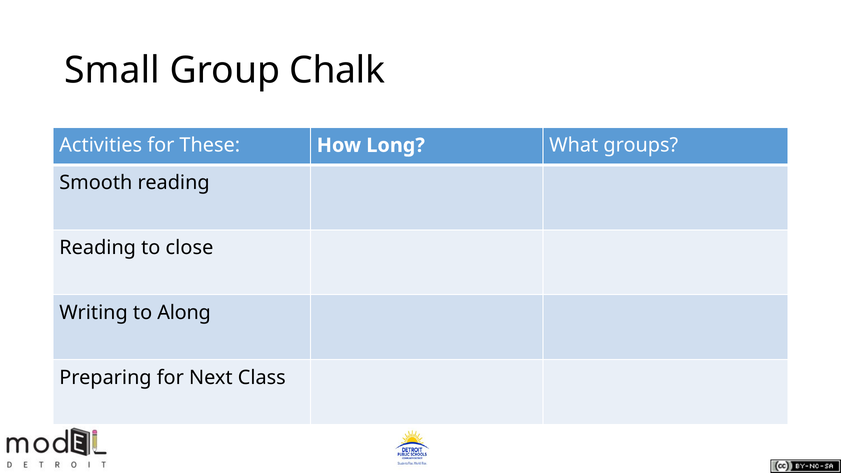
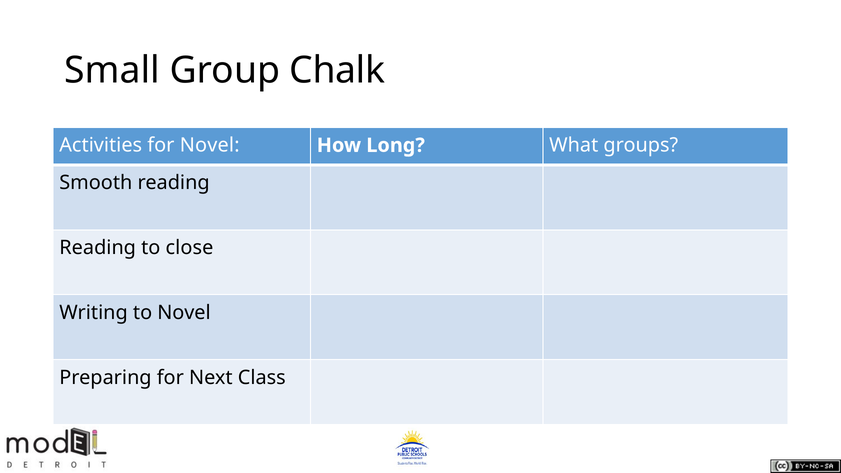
for These: These -> Novel
to Along: Along -> Novel
